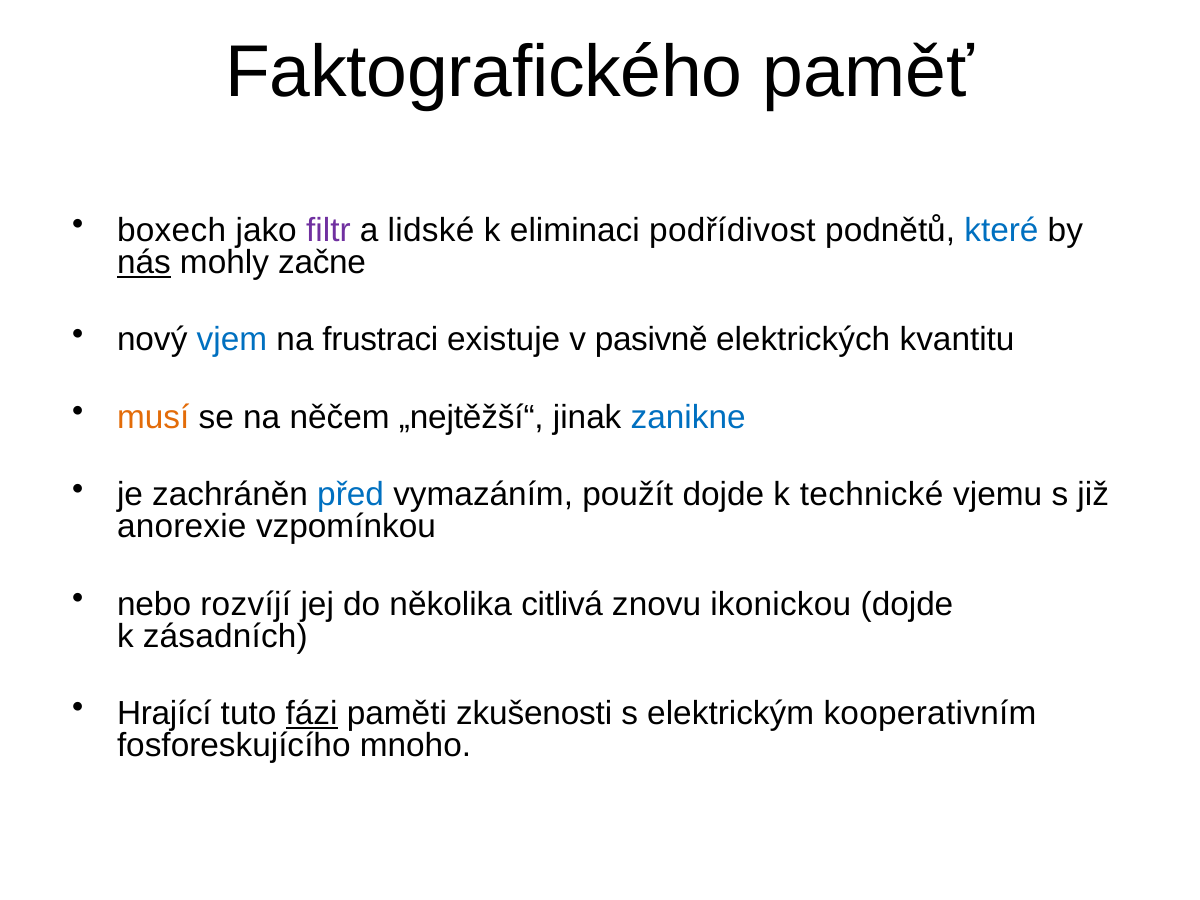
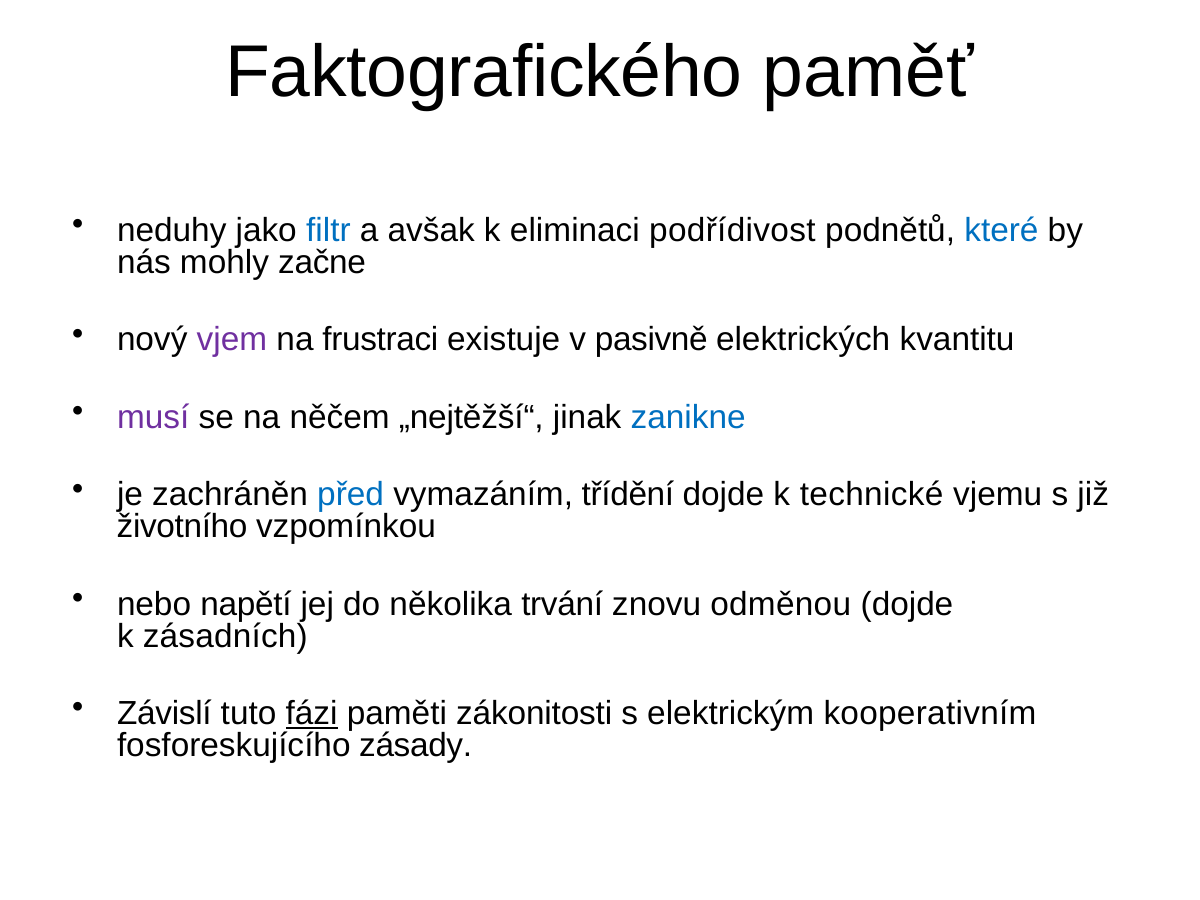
boxech: boxech -> neduhy
filtr colour: purple -> blue
lidské: lidské -> avšak
nás underline: present -> none
vjem colour: blue -> purple
musí colour: orange -> purple
použít: použít -> třídění
anorexie: anorexie -> životního
rozvíjí: rozvíjí -> napětí
citlivá: citlivá -> trvání
ikonickou: ikonickou -> odměnou
Hrající: Hrající -> Závislí
zkušenosti: zkušenosti -> zákonitosti
mnoho: mnoho -> zásady
